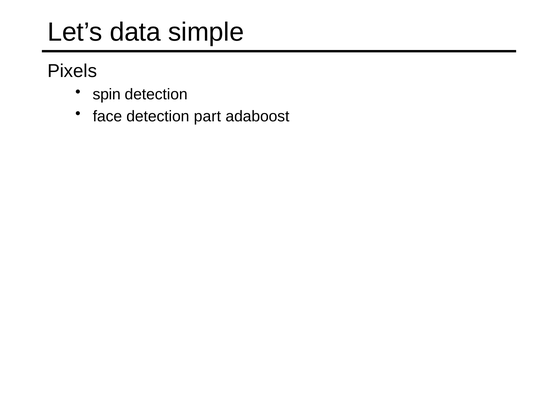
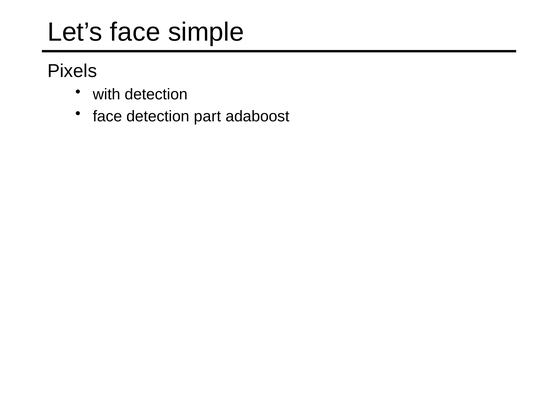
Let’s data: data -> face
spin: spin -> with
